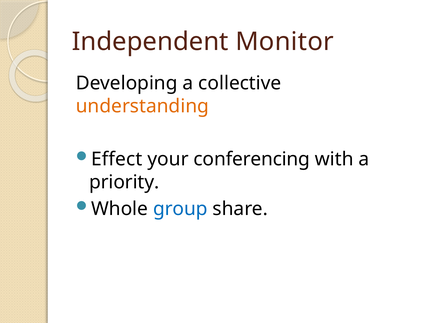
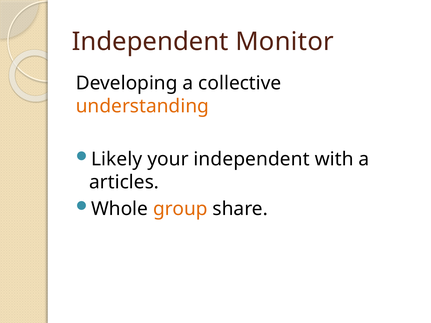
Effect: Effect -> Likely
your conferencing: conferencing -> independent
priority: priority -> articles
group colour: blue -> orange
